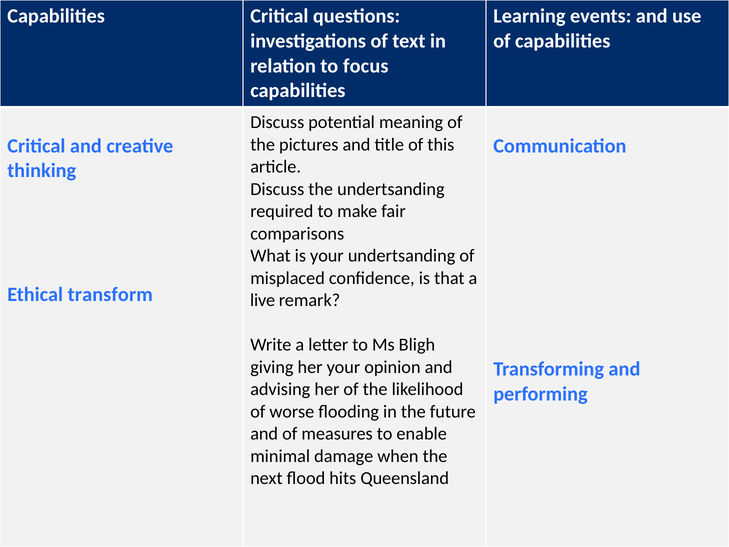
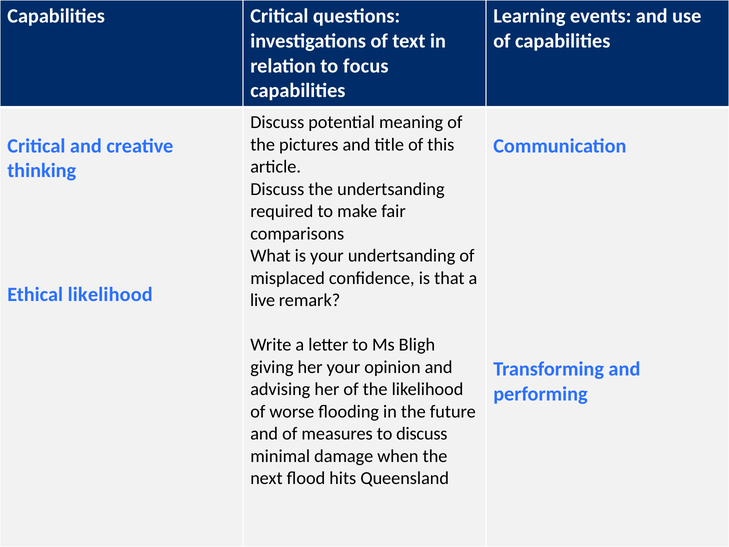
Ethical transform: transform -> likelihood
to enable: enable -> discuss
